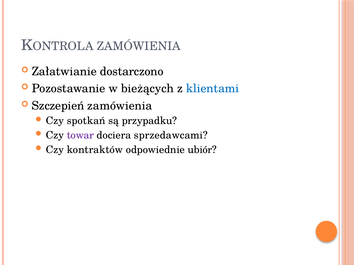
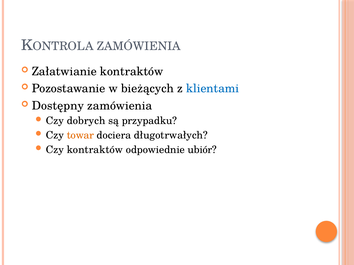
Załatwianie dostarczono: dostarczono -> kontraktów
Szczepień: Szczepień -> Dostępny
spotkań: spotkań -> dobrych
towar colour: purple -> orange
sprzedawcami: sprzedawcami -> długotrwałych
